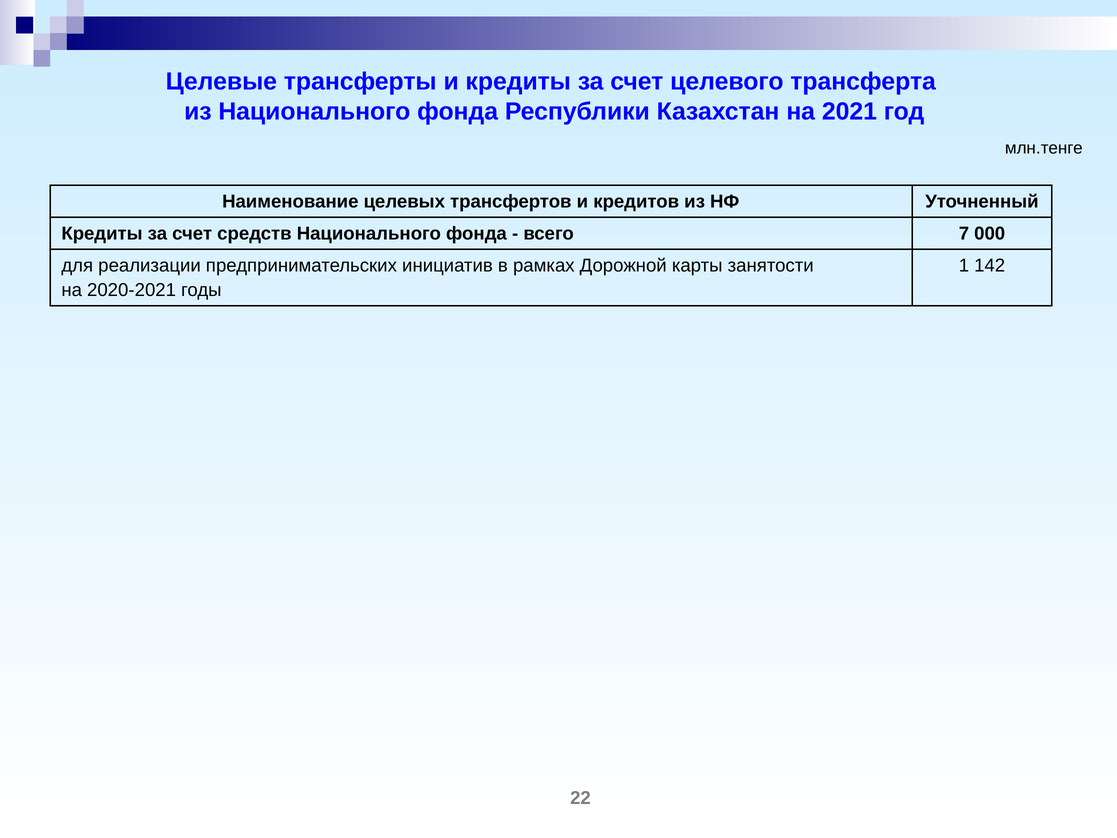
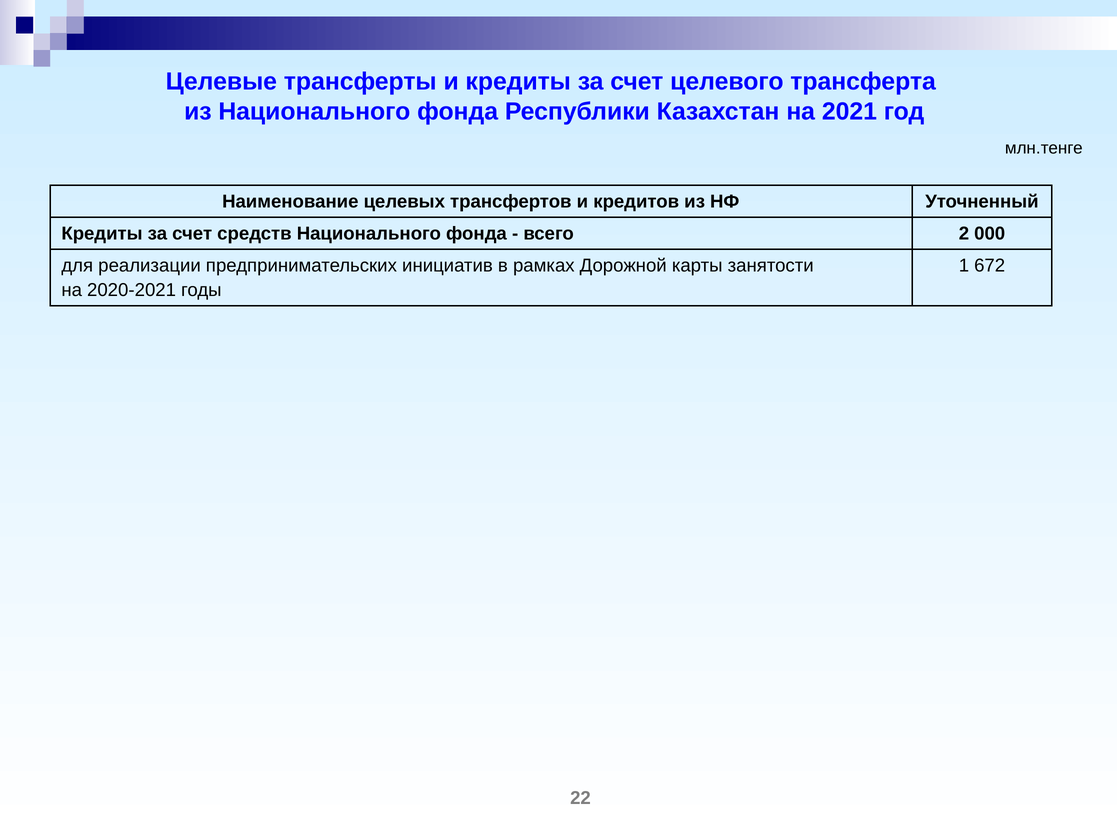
7: 7 -> 2
142: 142 -> 672
